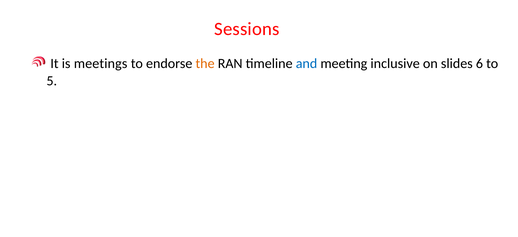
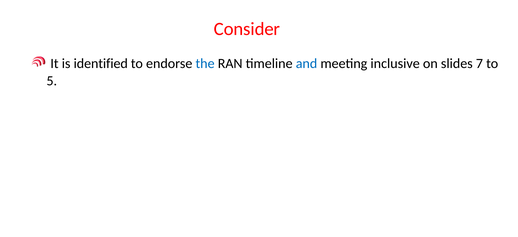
Sessions: Sessions -> Consider
meetings: meetings -> identified
the colour: orange -> blue
6: 6 -> 7
